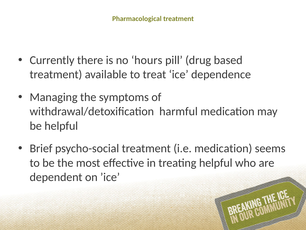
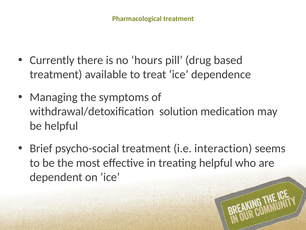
harmful: harmful -> solution
i.e medication: medication -> interaction
